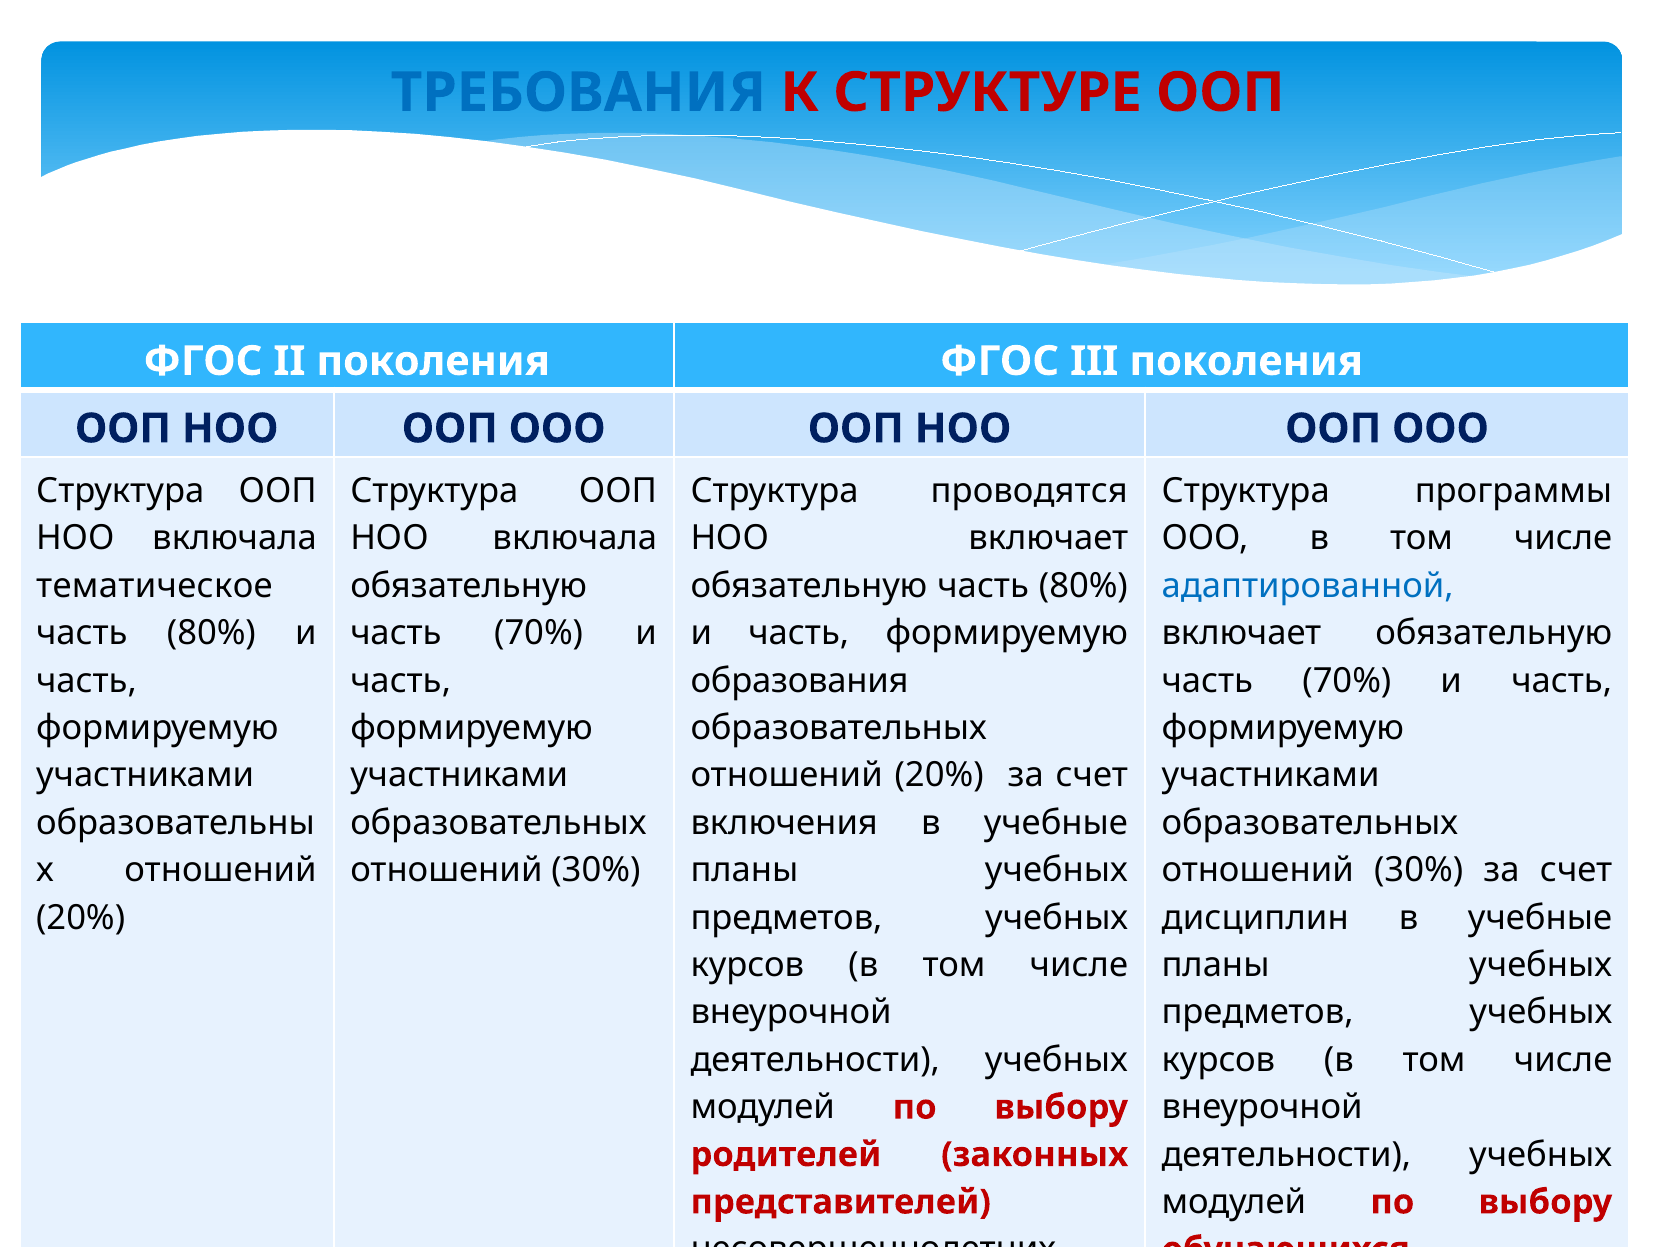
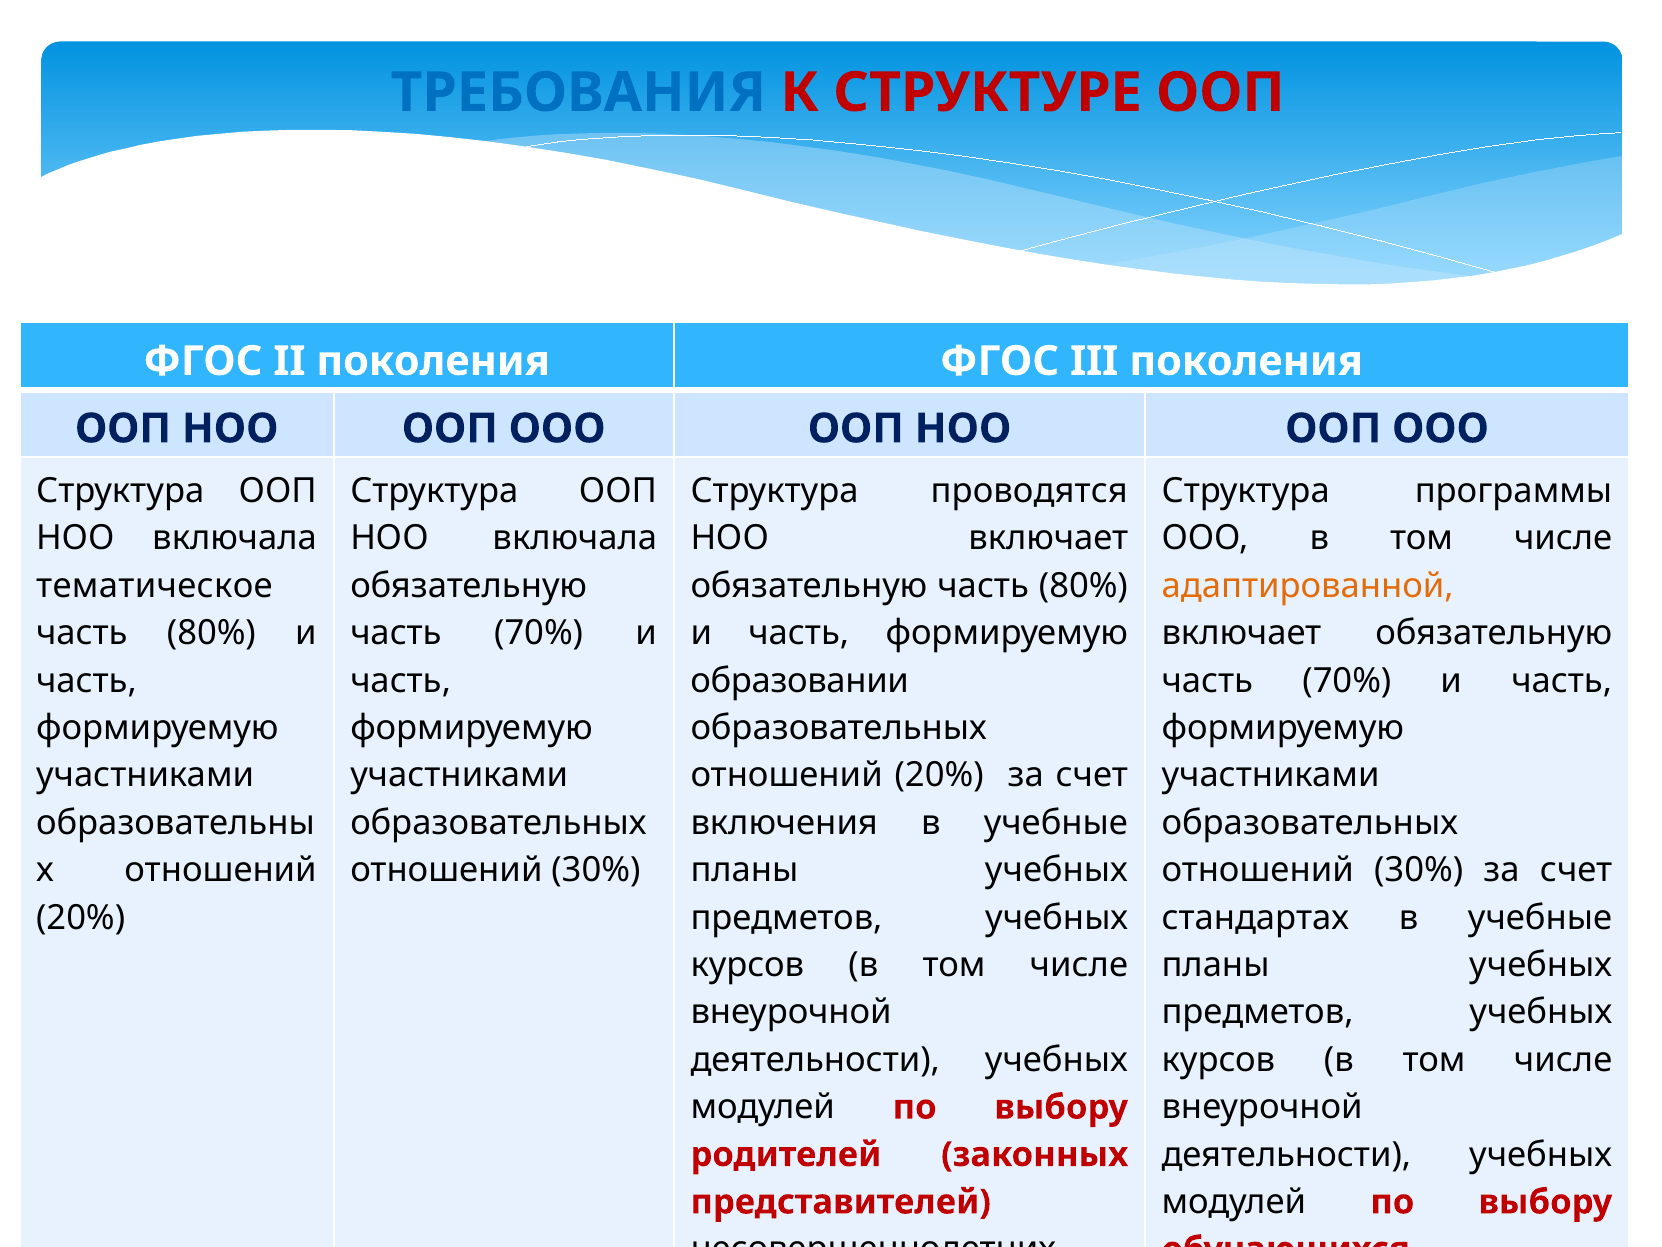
адаптированной colour: blue -> orange
образования: образования -> образовании
дисциплин: дисциплин -> стандартах
